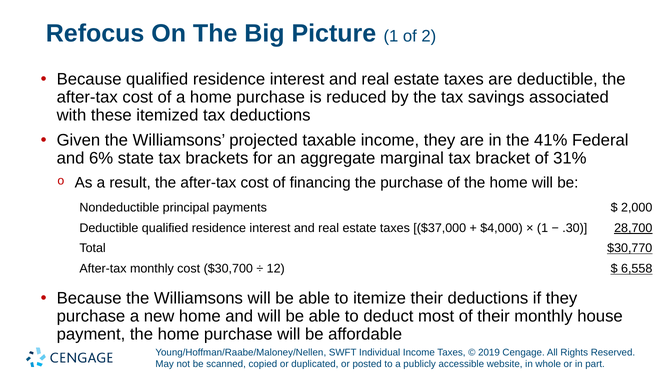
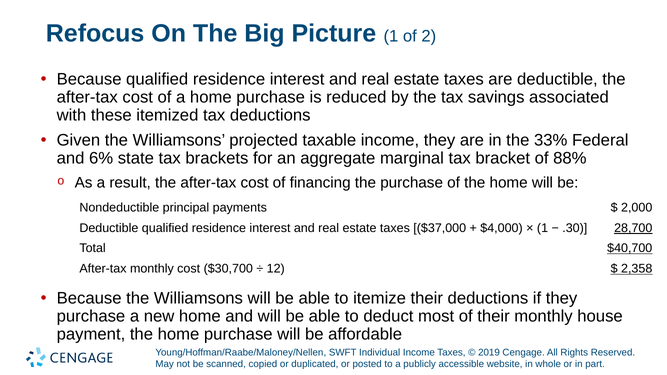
41%: 41% -> 33%
31%: 31% -> 88%
$30,770: $30,770 -> $40,700
6,558: 6,558 -> 2,358
